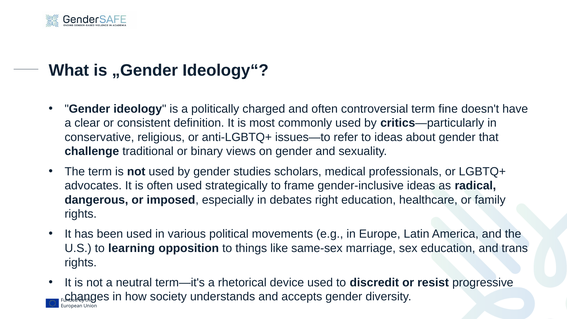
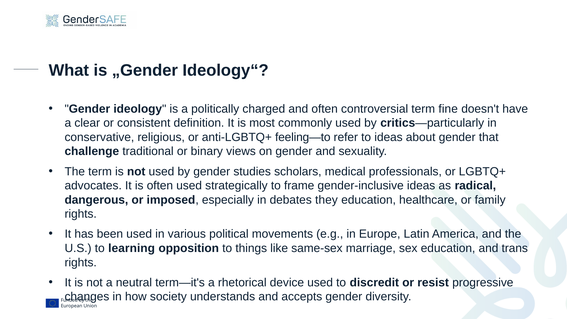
issues—to: issues—to -> feeling—to
right: right -> they
